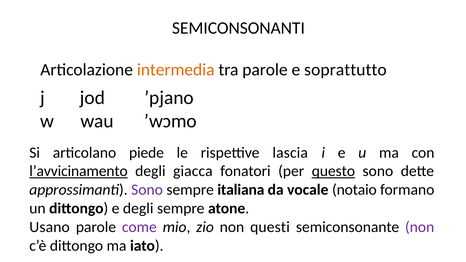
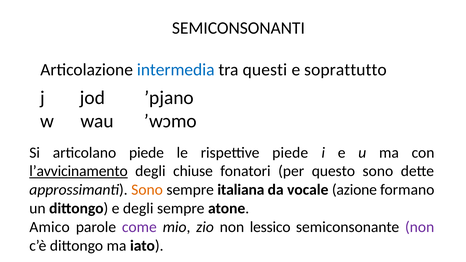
intermedia colour: orange -> blue
tra parole: parole -> questi
rispettive lascia: lascia -> piede
giacca: giacca -> chiuse
questo underline: present -> none
Sono at (147, 190) colour: purple -> orange
notaio: notaio -> azione
Usano: Usano -> Amico
questi: questi -> lessico
